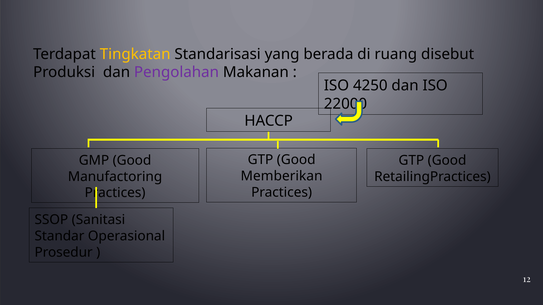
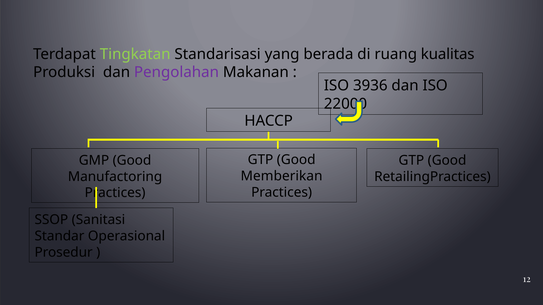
Tingkatan colour: yellow -> light green
disebut: disebut -> kualitas
4250: 4250 -> 3936
